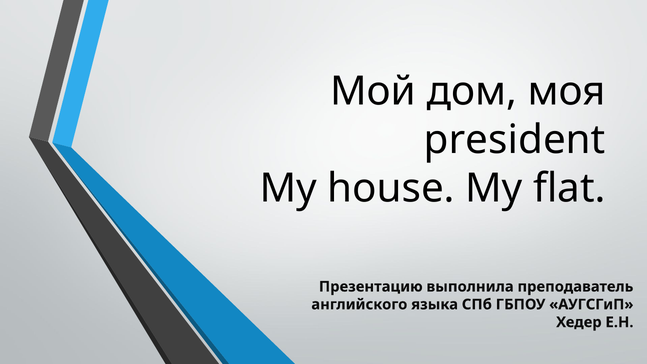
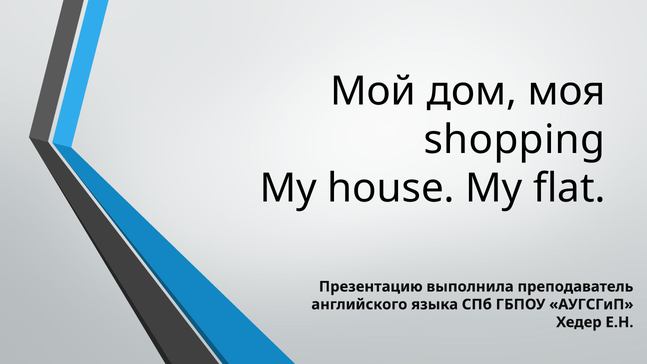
president: president -> shopping
